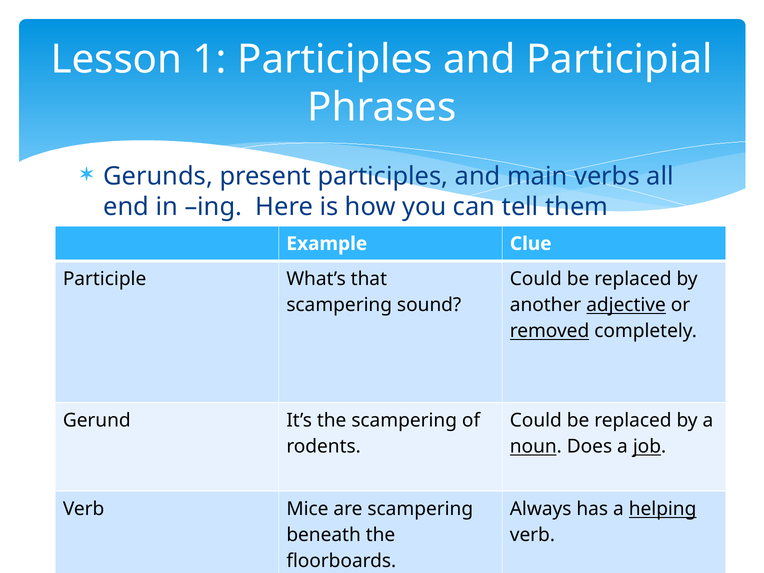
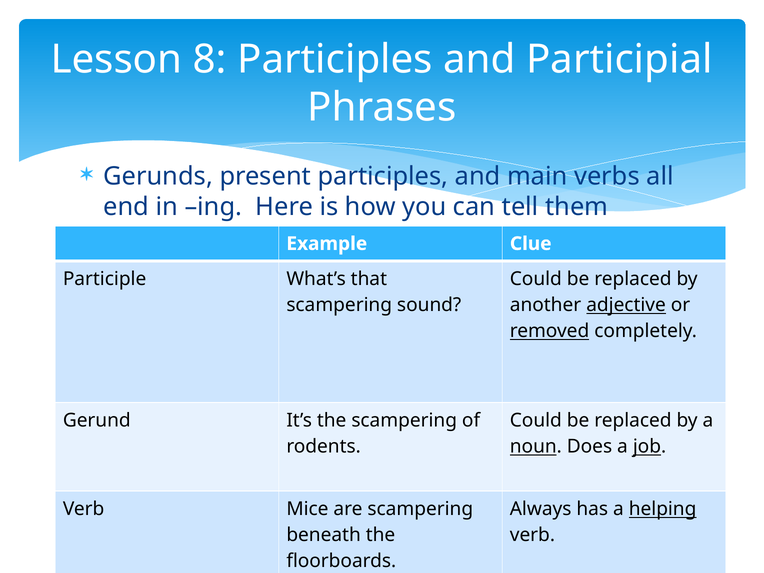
1: 1 -> 8
